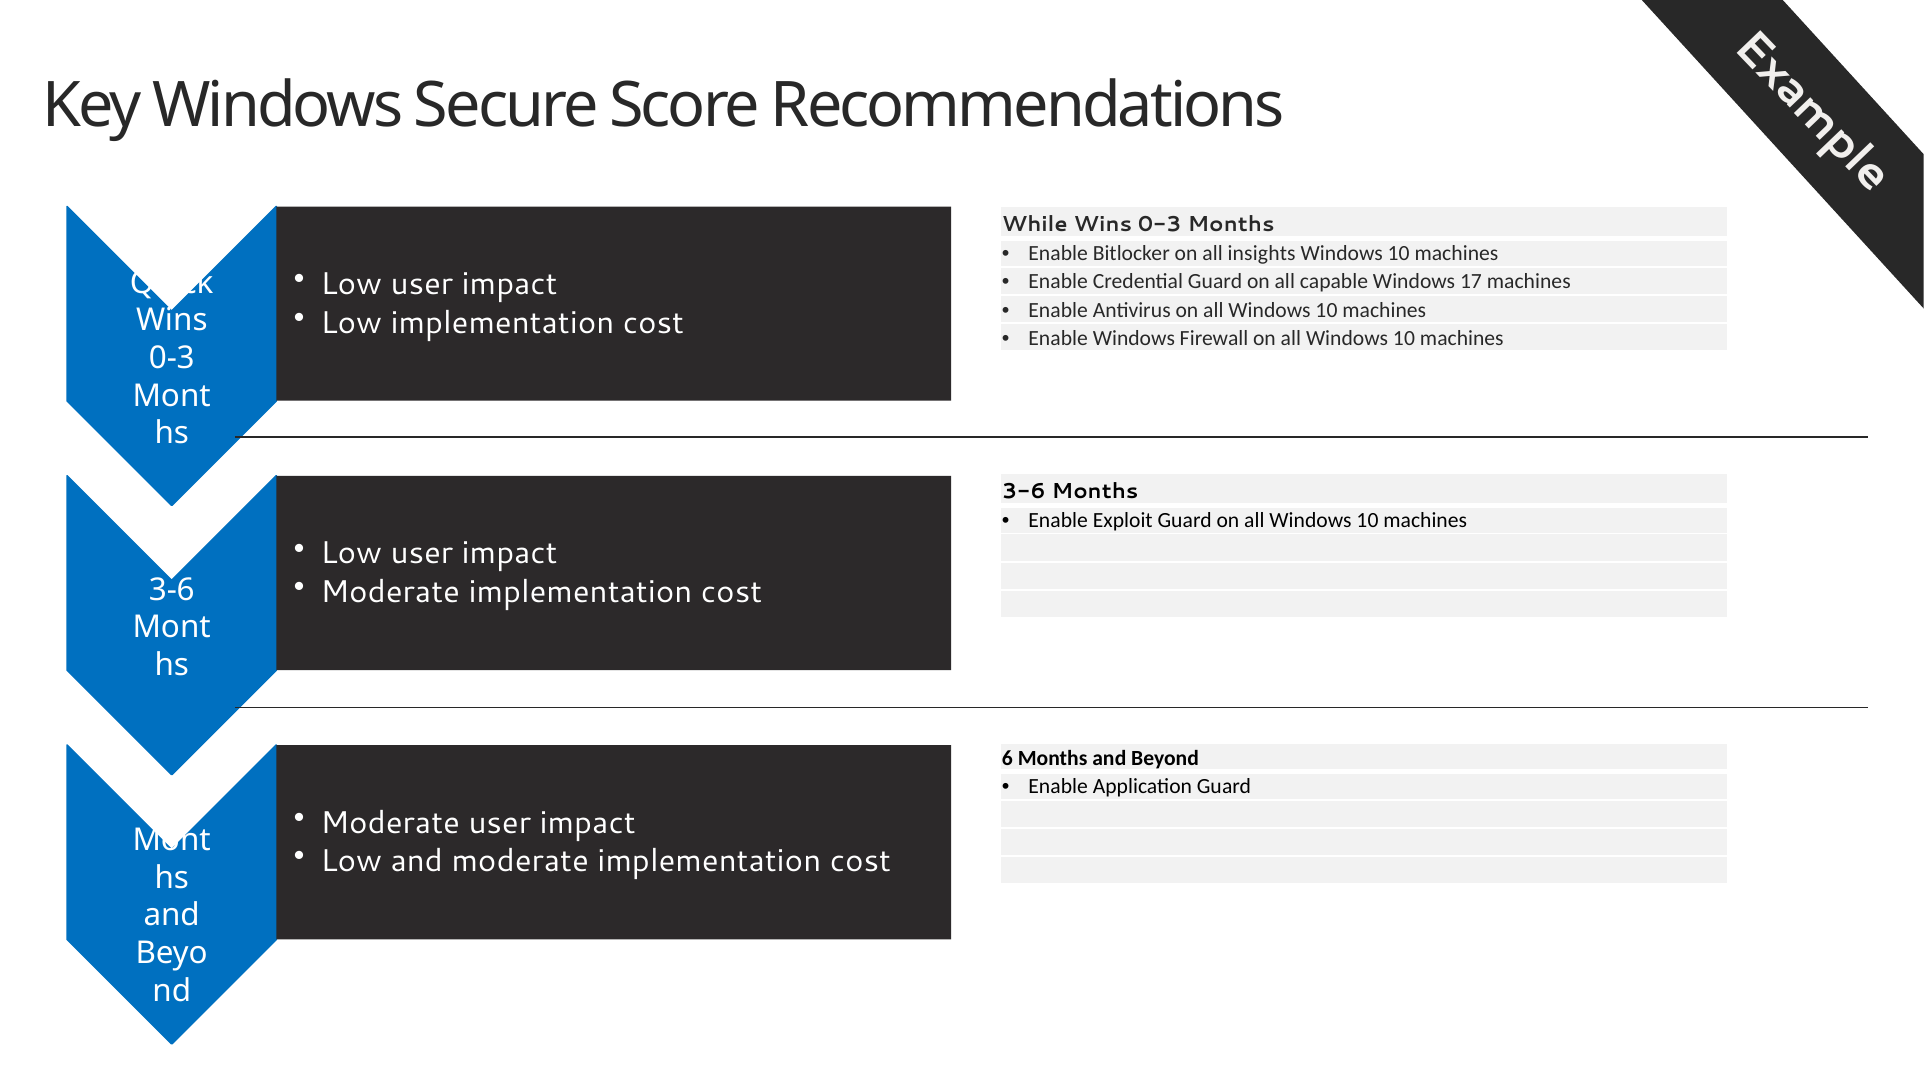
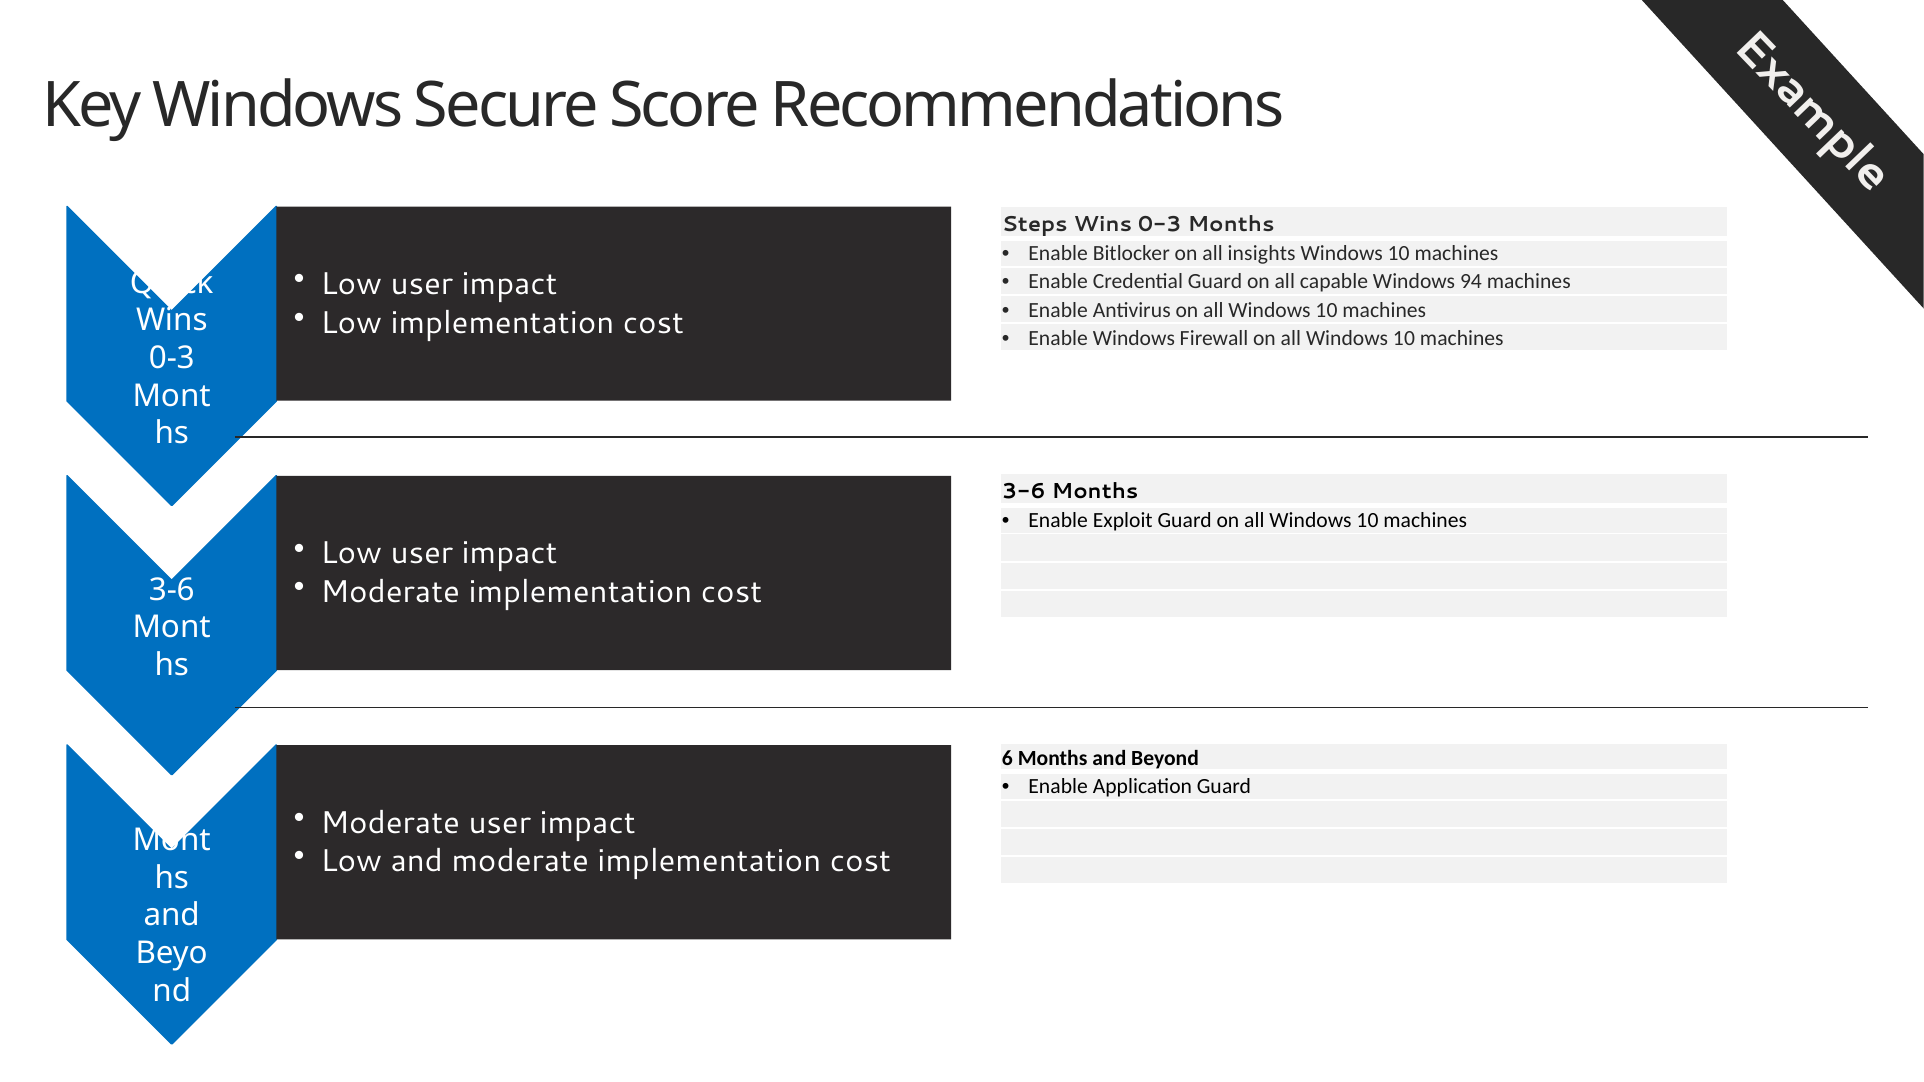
While: While -> Steps
17: 17 -> 94
